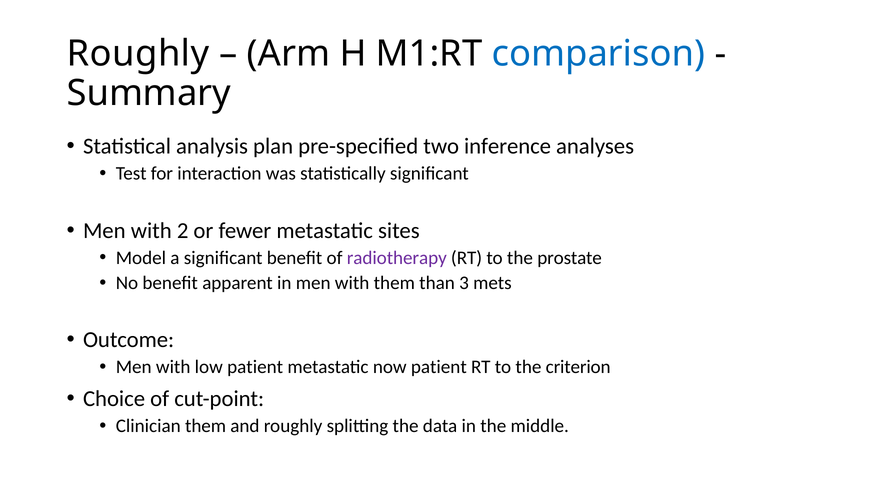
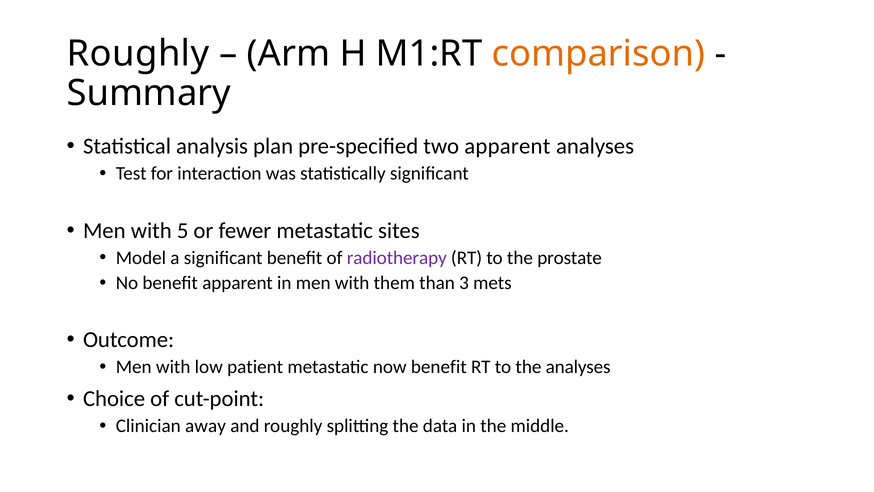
comparison colour: blue -> orange
two inference: inference -> apparent
2: 2 -> 5
now patient: patient -> benefit
the criterion: criterion -> analyses
Clinician them: them -> away
